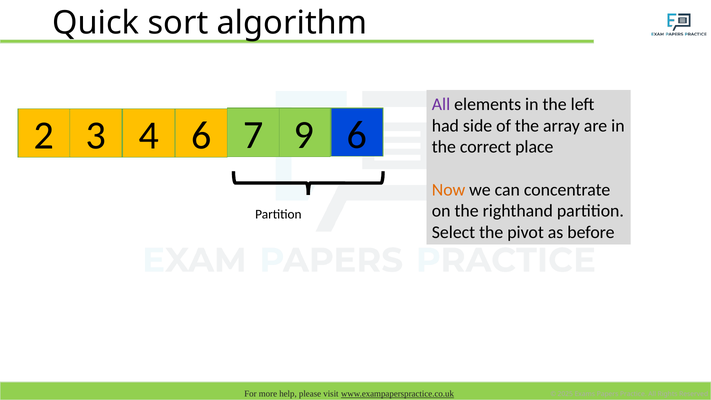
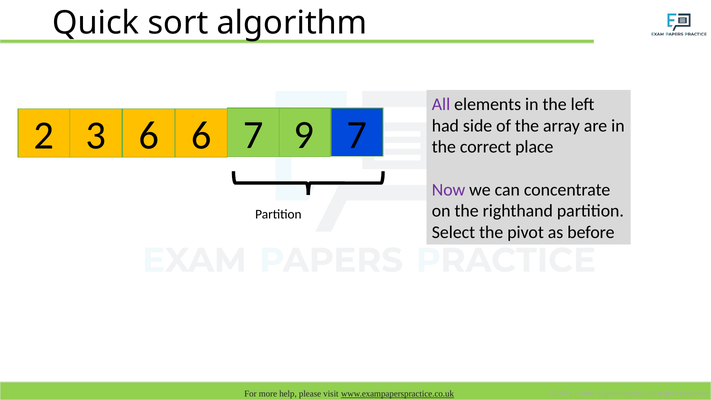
7 6: 6 -> 7
2 4: 4 -> 6
Now colour: orange -> purple
